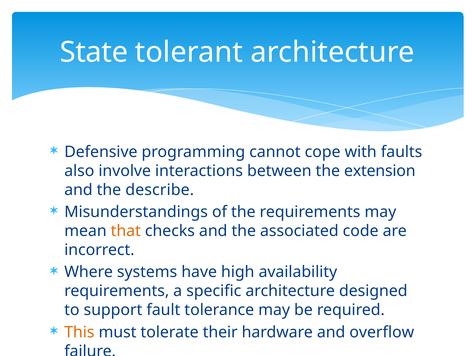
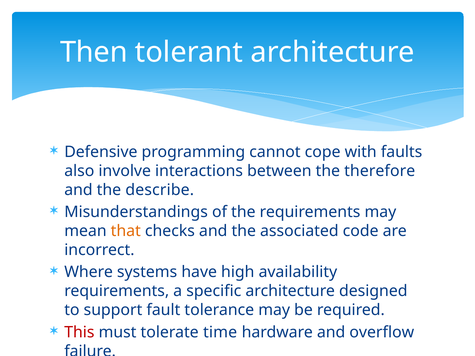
State: State -> Then
extension: extension -> therefore
This colour: orange -> red
their: their -> time
